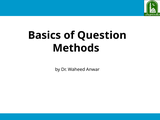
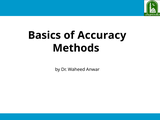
Question: Question -> Accuracy
